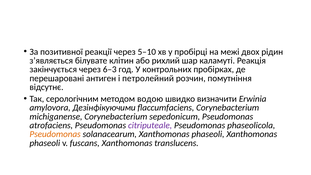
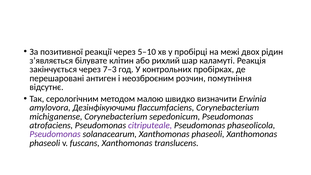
6–3: 6–3 -> 7–3
петролейний: петролейний -> неозброєним
водою: водою -> малою
Pseudomonas at (55, 134) colour: orange -> purple
